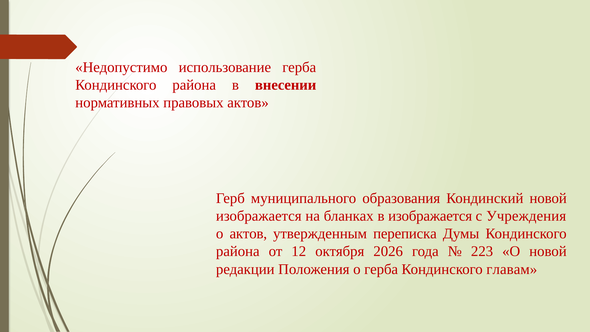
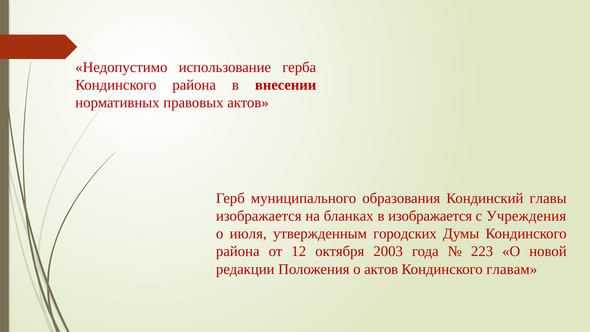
Кондинский новой: новой -> главы
о актов: актов -> июля
переписка: переписка -> городских
2026: 2026 -> 2003
о герба: герба -> актов
